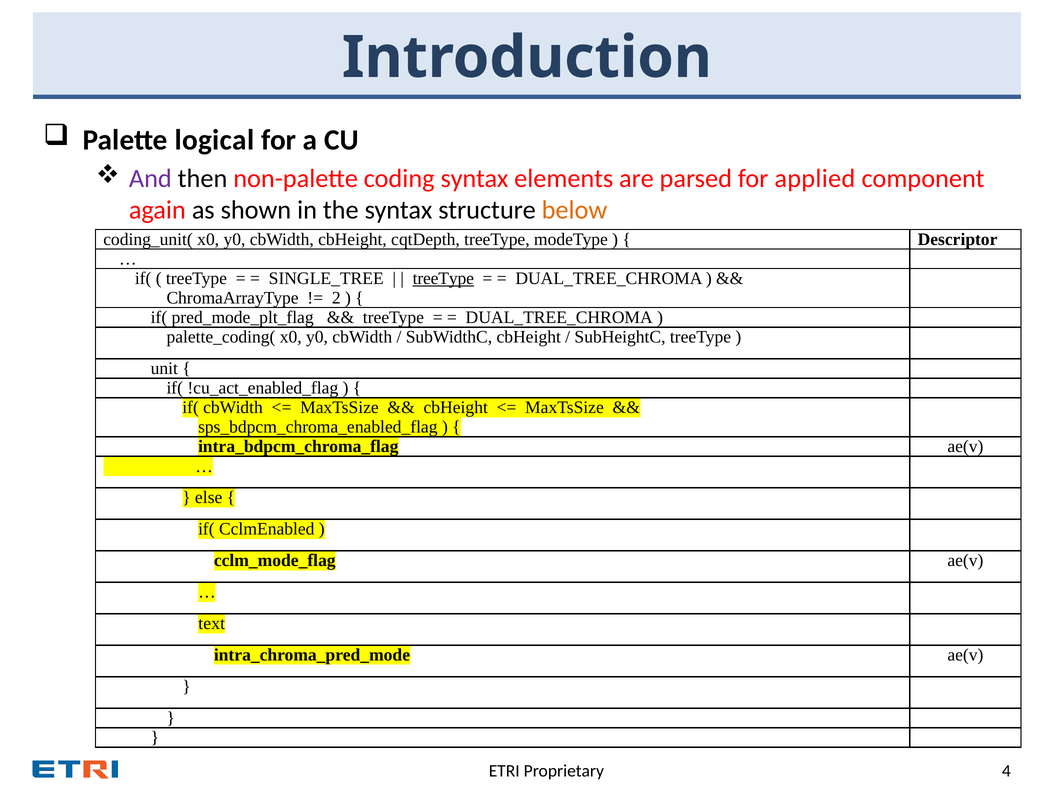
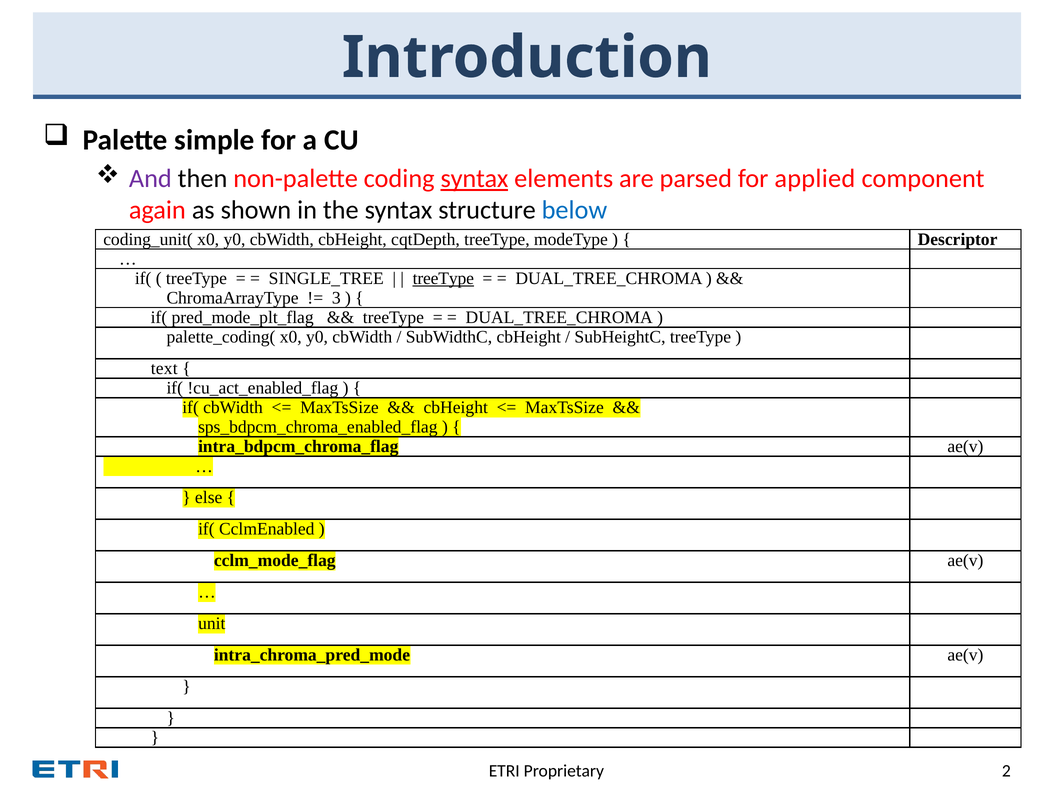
logical: logical -> simple
syntax at (475, 179) underline: none -> present
below colour: orange -> blue
2: 2 -> 3
unit: unit -> text
text: text -> unit
4: 4 -> 2
